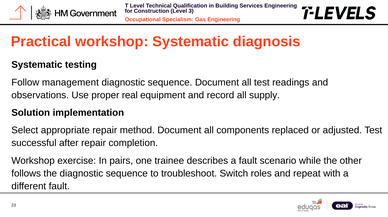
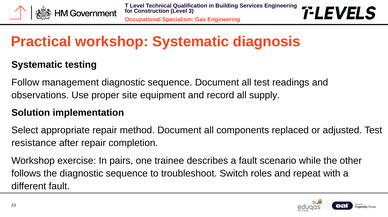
real: real -> site
successful: successful -> resistance
